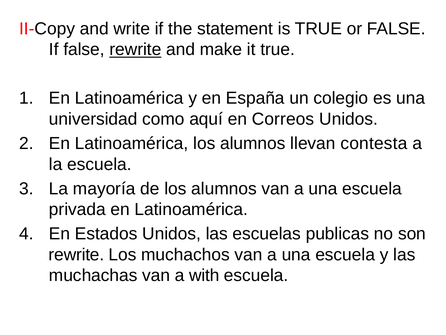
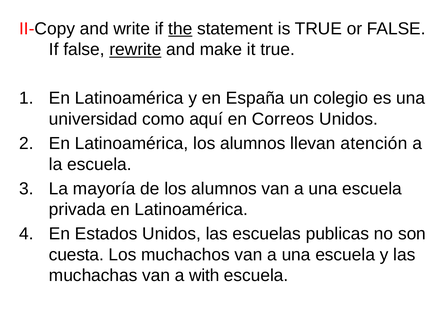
the underline: none -> present
contesta: contesta -> atención
rewrite at (76, 254): rewrite -> cuesta
